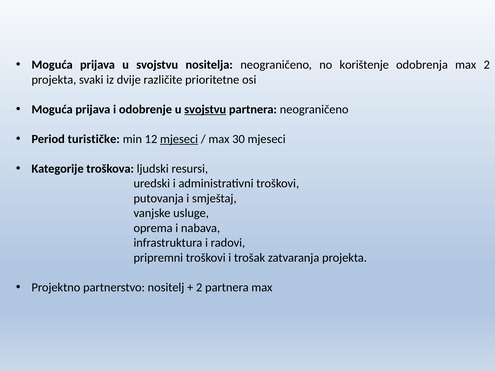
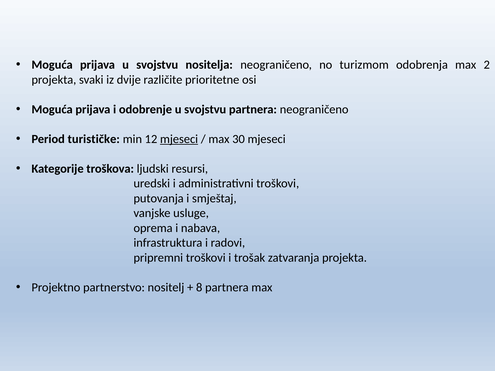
korištenje: korištenje -> turizmom
svojstvu at (205, 109) underline: present -> none
2 at (199, 288): 2 -> 8
